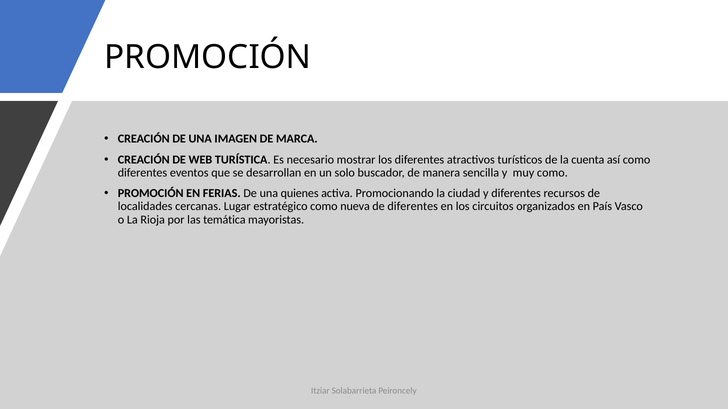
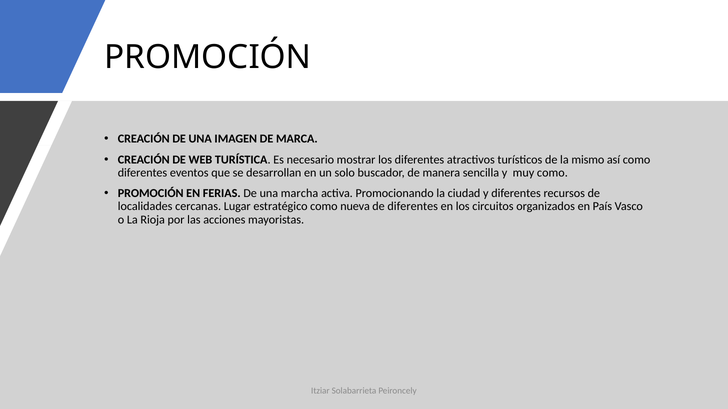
cuenta: cuenta -> mismo
quienes: quienes -> marcha
temática: temática -> acciones
